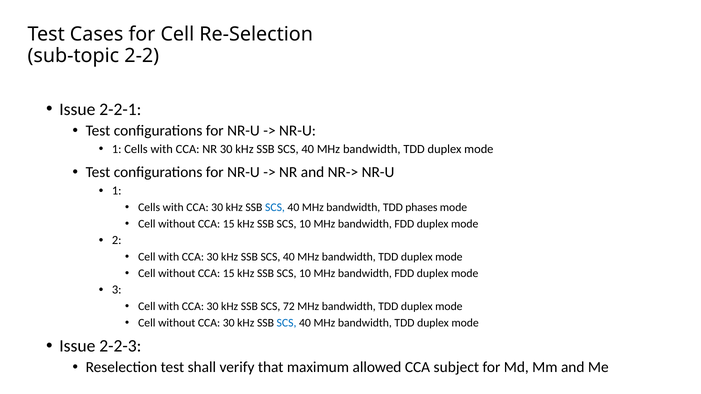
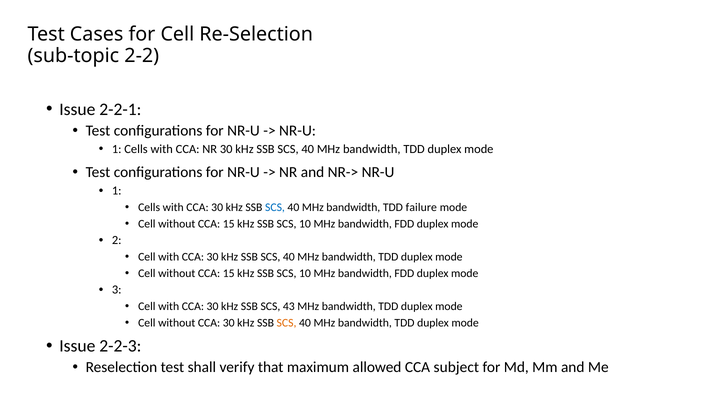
phases: phases -> failure
72: 72 -> 43
SCS at (287, 323) colour: blue -> orange
